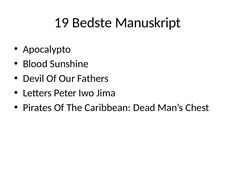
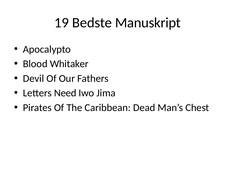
Sunshine: Sunshine -> Whitaker
Peter: Peter -> Need
